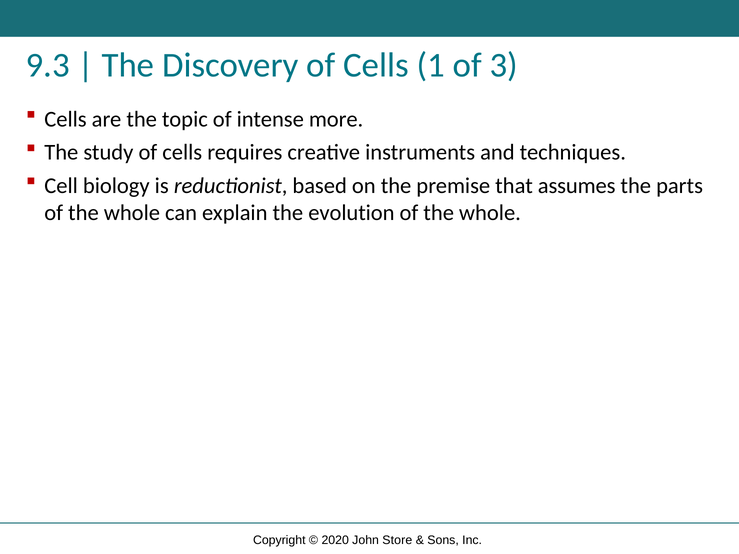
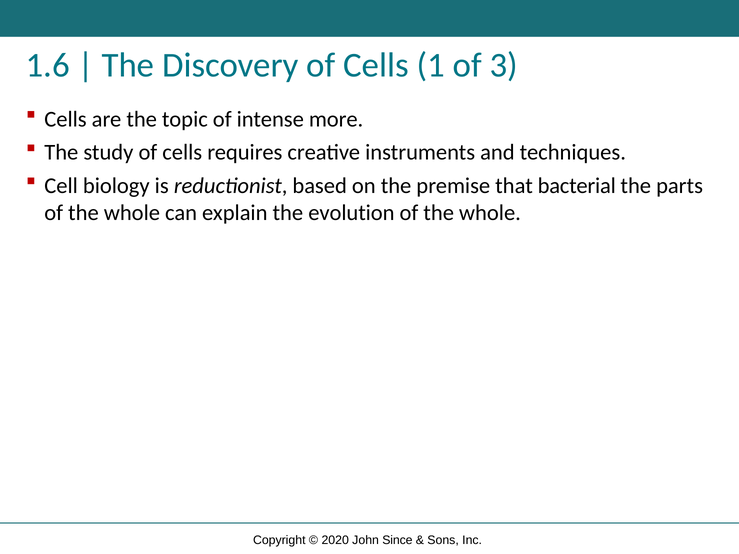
9.3: 9.3 -> 1.6
assumes: assumes -> bacterial
Store: Store -> Since
